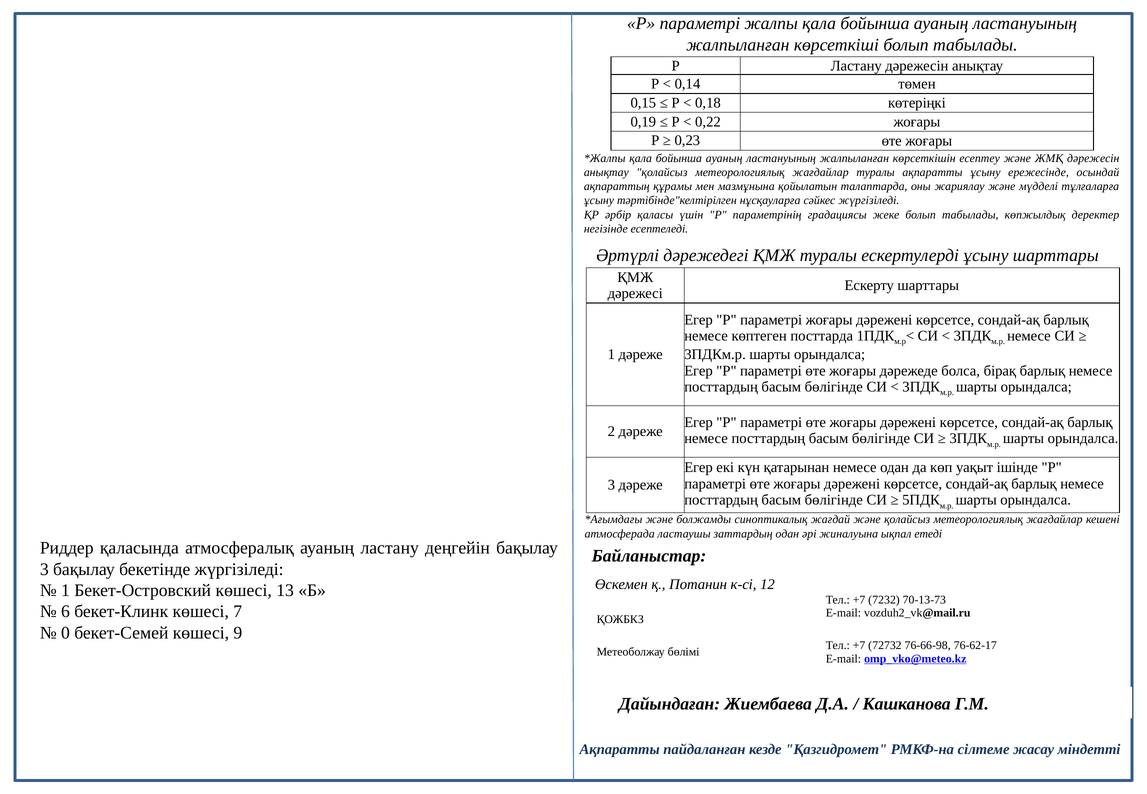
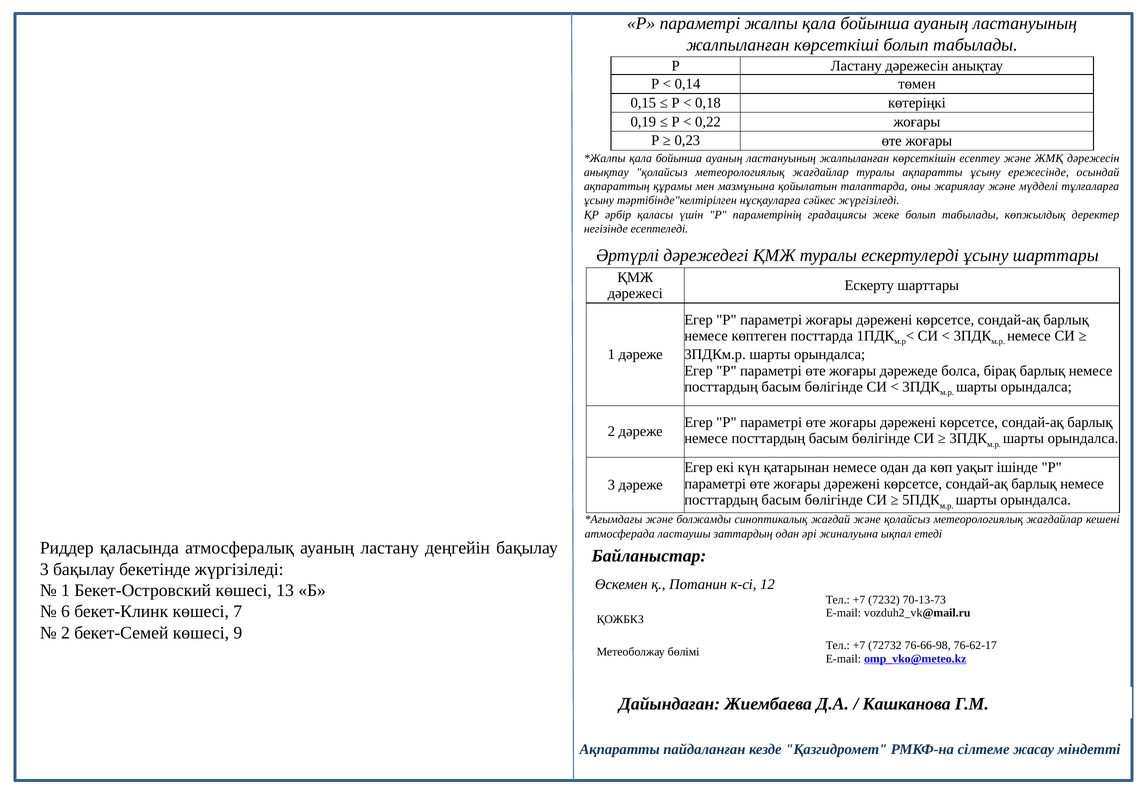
0 at (65, 633): 0 -> 2
